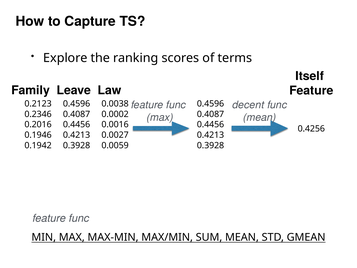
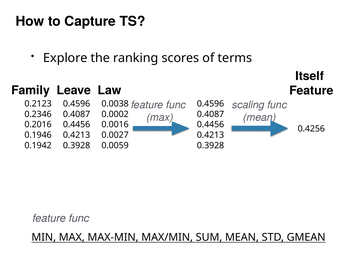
decent: decent -> scaling
